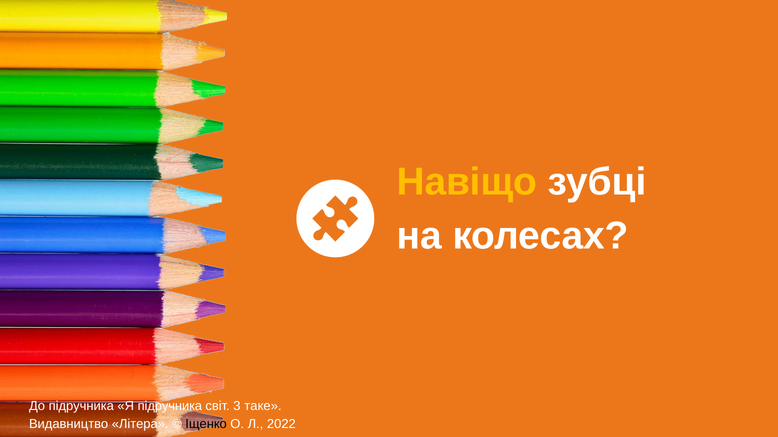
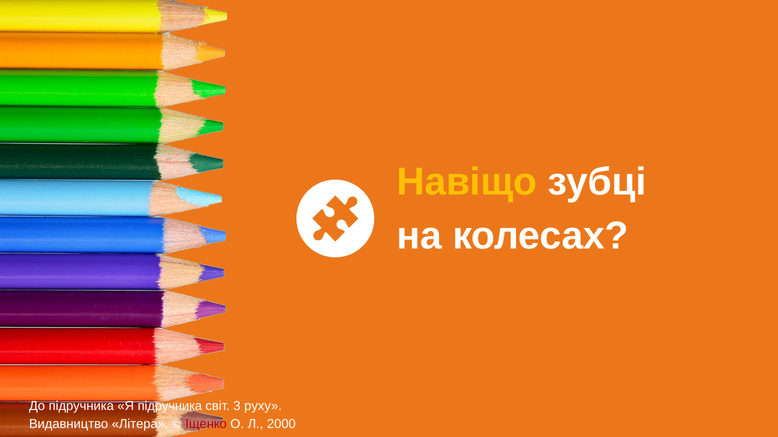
таке: таке -> руху
Іщенко colour: black -> red
2022: 2022 -> 2000
